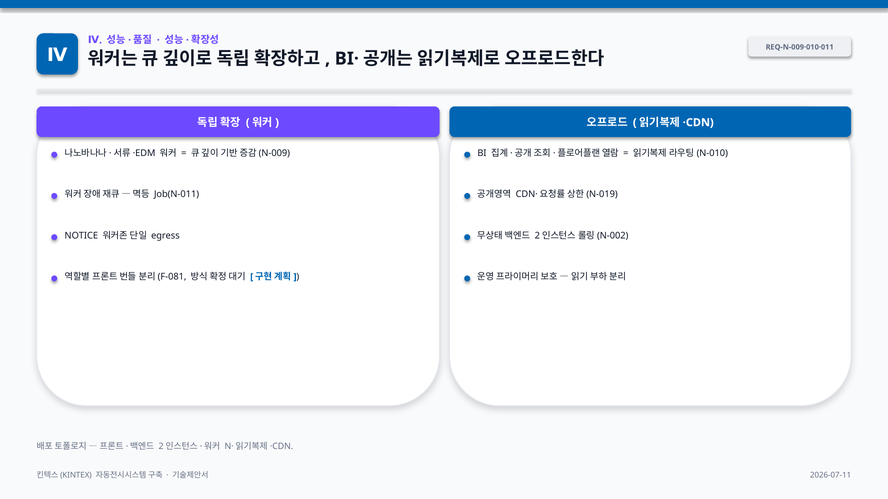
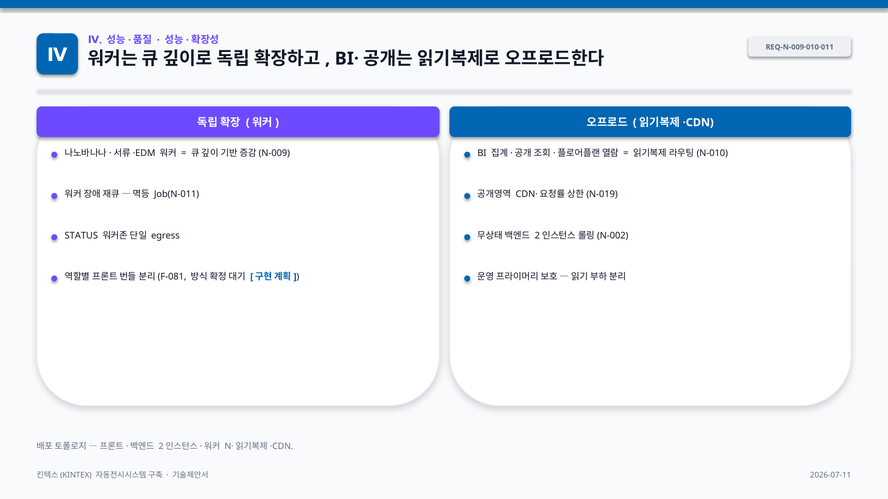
NOTICE: NOTICE -> STATUS
